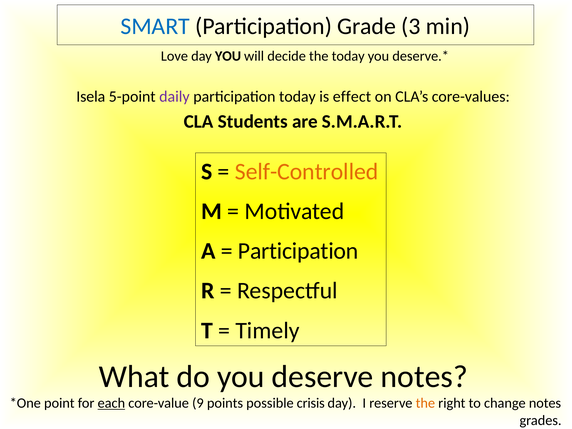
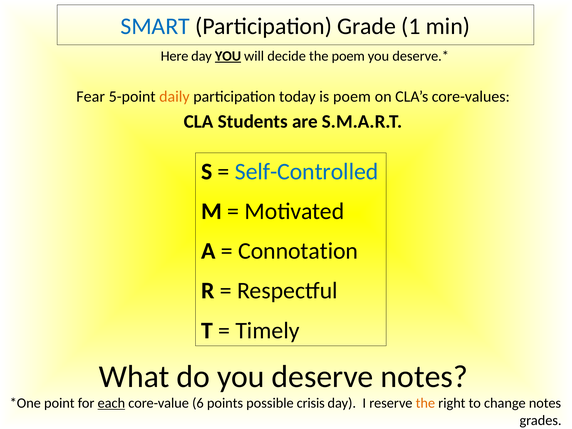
3: 3 -> 1
Love: Love -> Here
YOU at (228, 56) underline: none -> present
the today: today -> poem
Isela: Isela -> Fear
daily colour: purple -> orange
is effect: effect -> poem
Self-Controlled colour: orange -> blue
Participation at (298, 251): Participation -> Connotation
9: 9 -> 6
